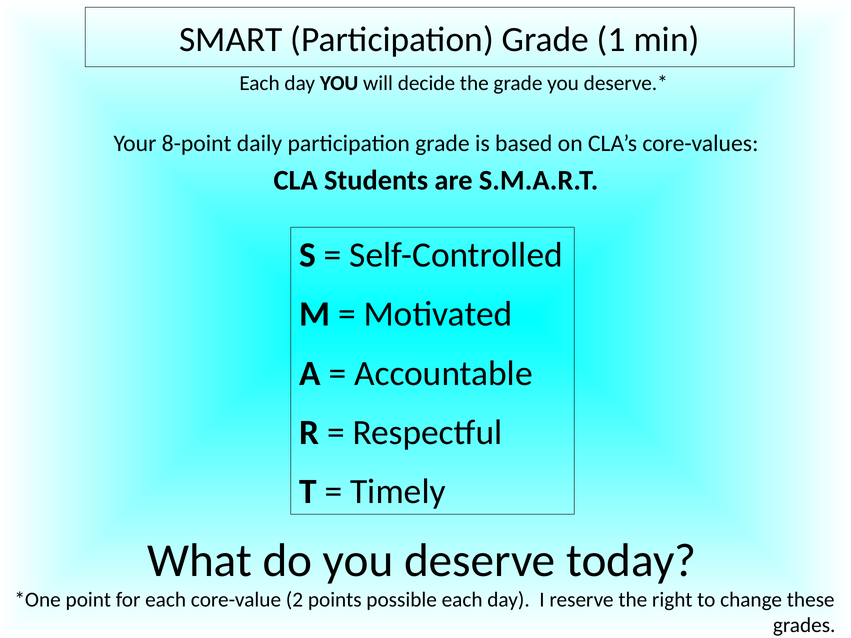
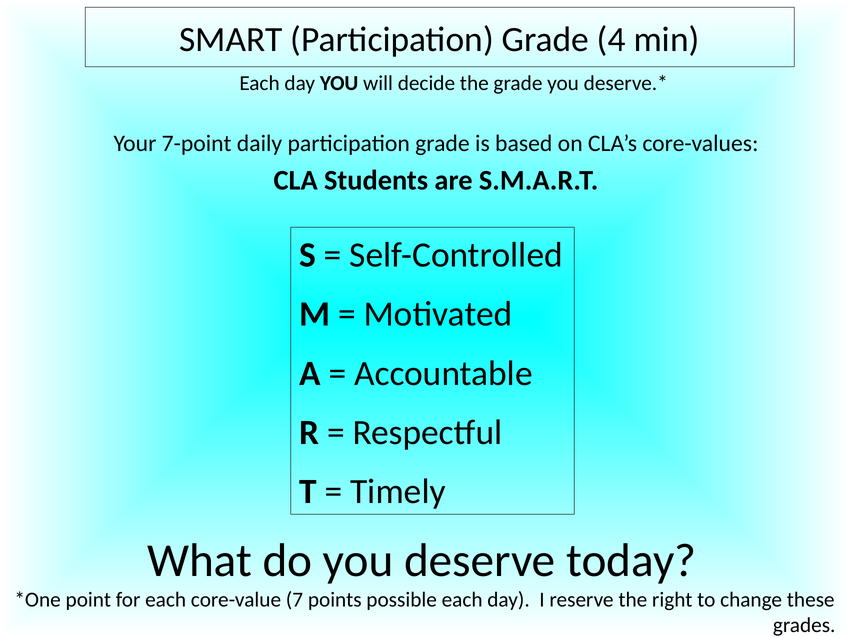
1: 1 -> 4
8-point: 8-point -> 7-point
2: 2 -> 7
